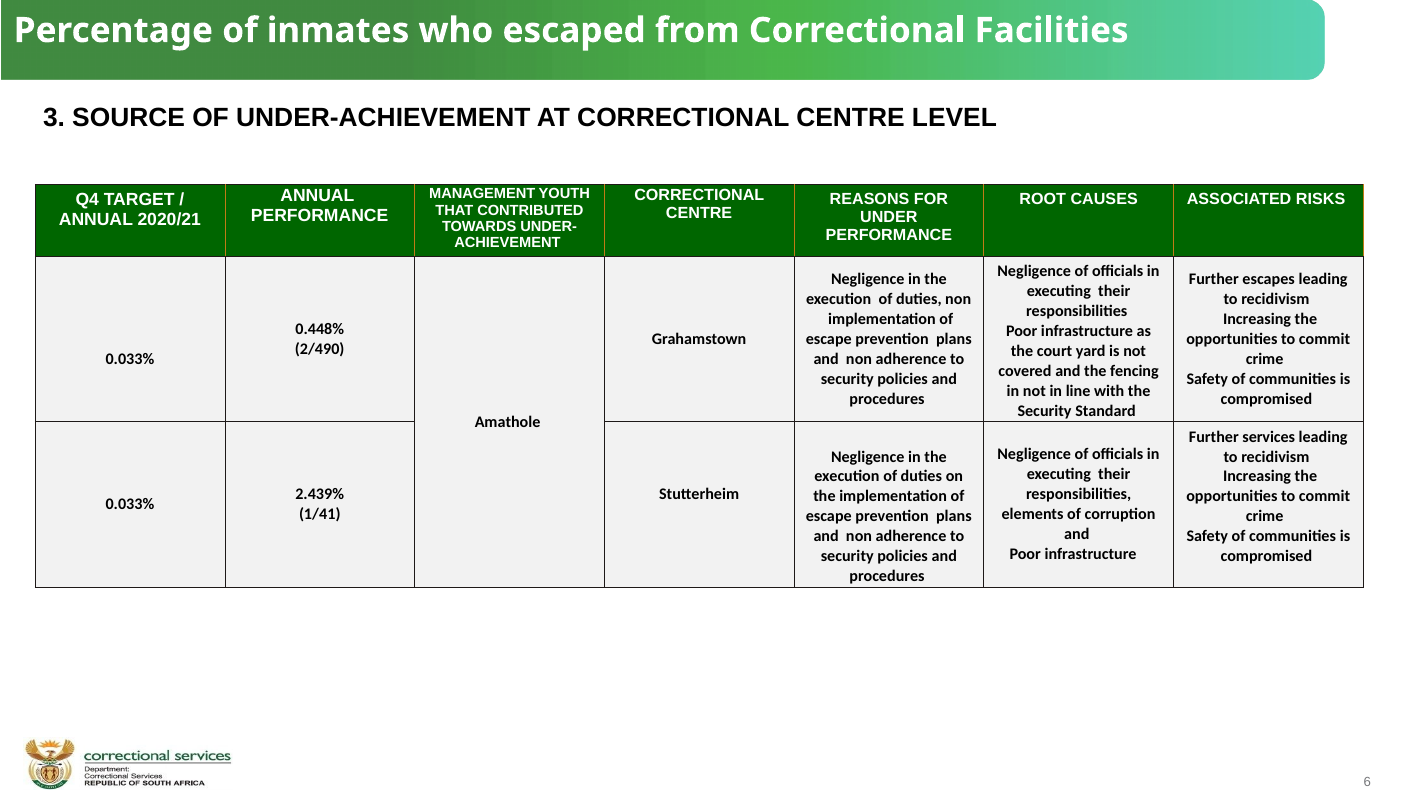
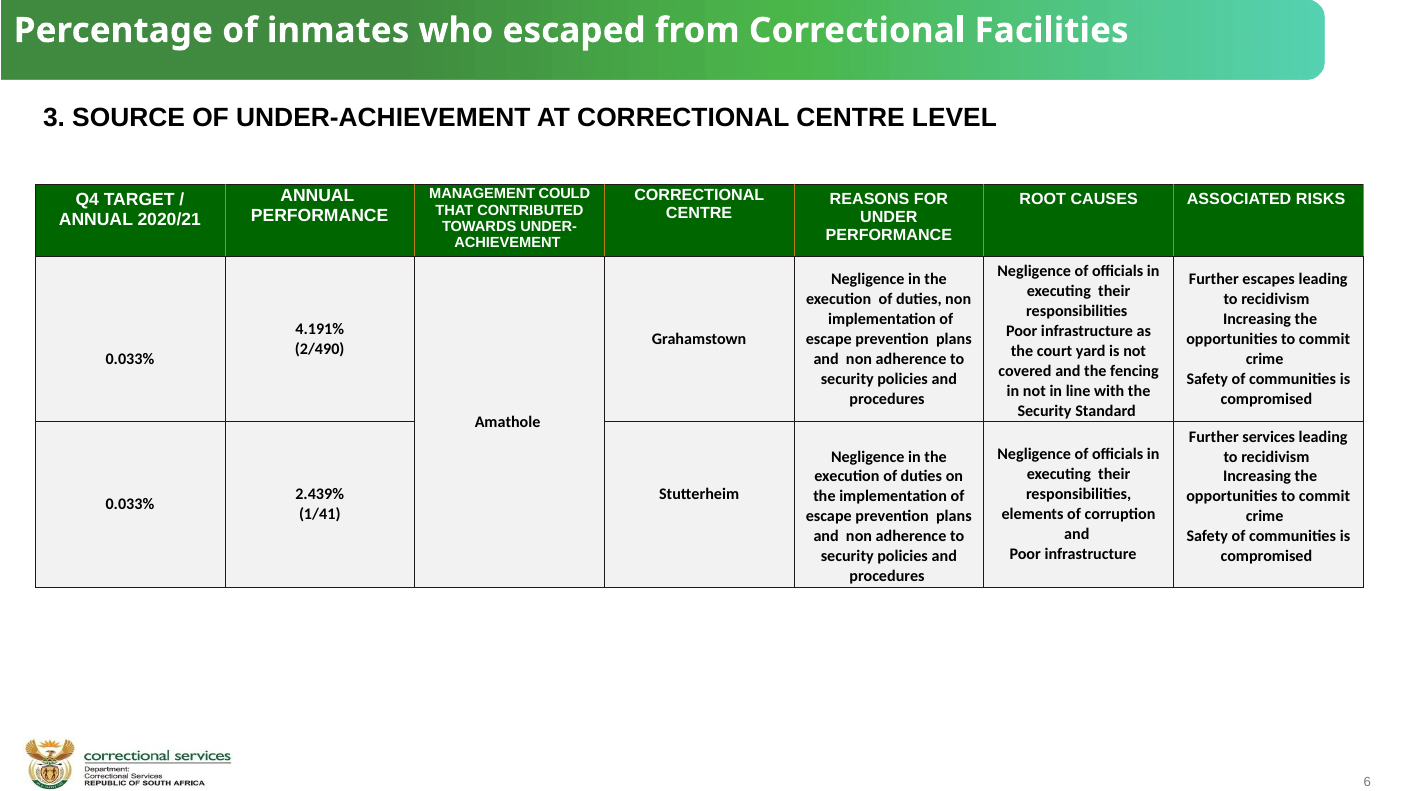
YOUTH: YOUTH -> COULD
0.448%: 0.448% -> 4.191%
